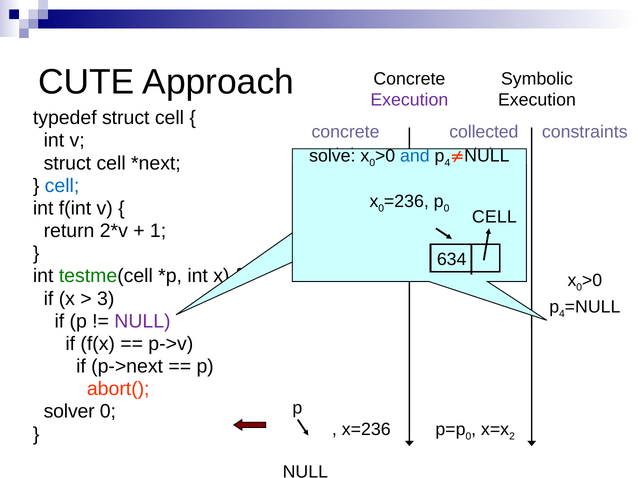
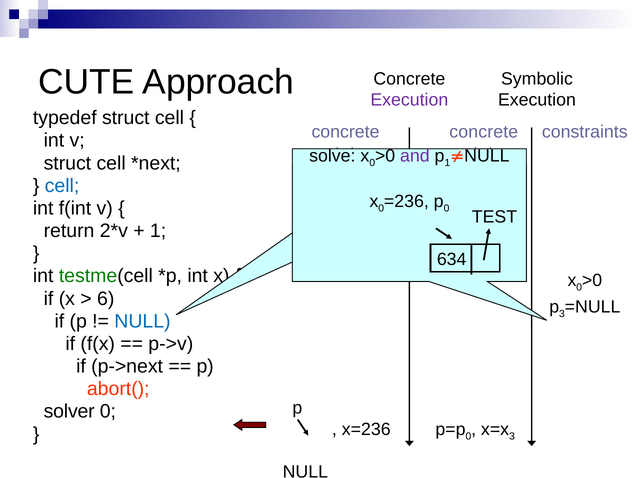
collected at (484, 132): collected -> concrete
and colour: blue -> purple
4 at (447, 163): 4 -> 1
CELL at (494, 217): CELL -> TEST
3: 3 -> 6
4 at (562, 314): 4 -> 3
NULL at (142, 322) colour: purple -> blue
2 at (512, 437): 2 -> 3
